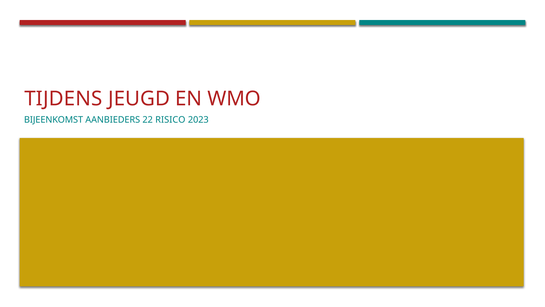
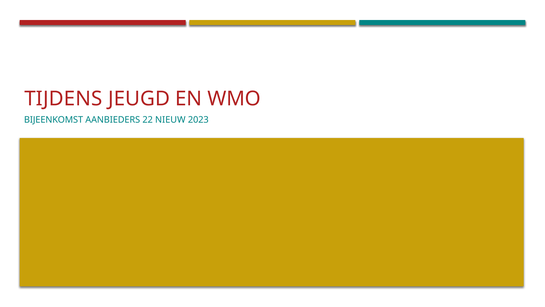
RISICO: RISICO -> NIEUW
